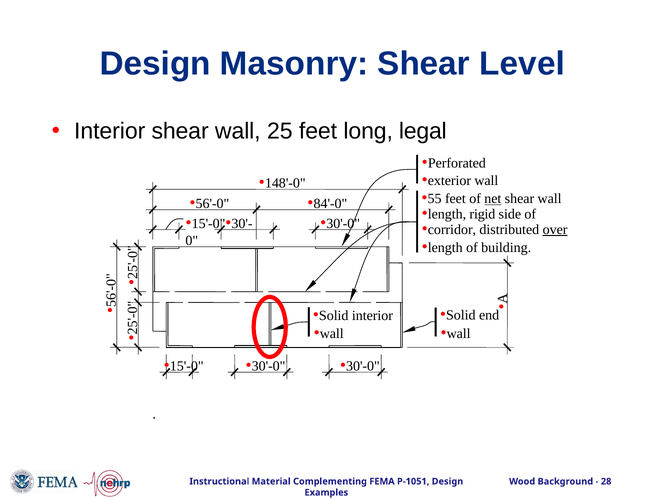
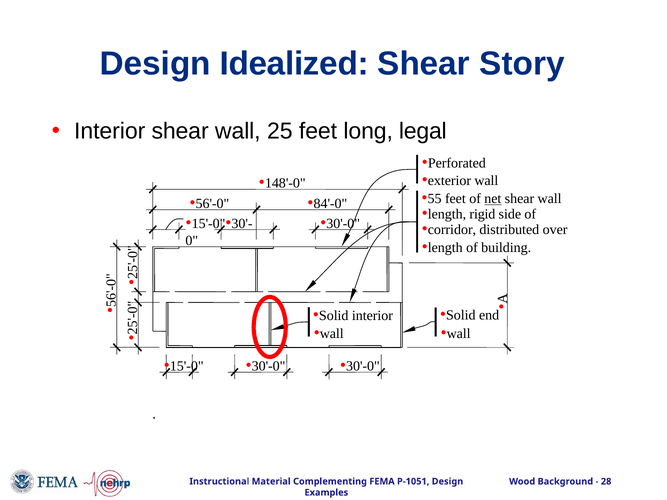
Masonry: Masonry -> Idealized
Level: Level -> Story
over underline: present -> none
